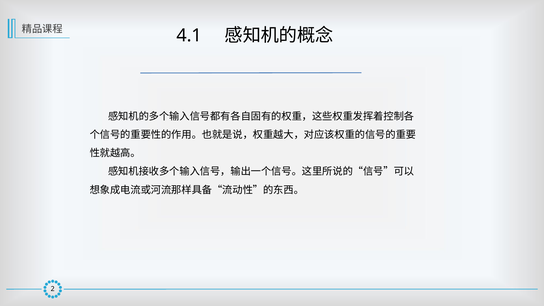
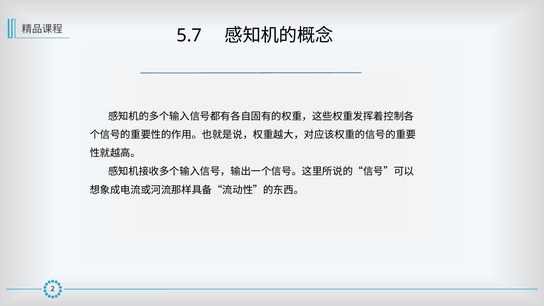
4.1: 4.1 -> 5.7
